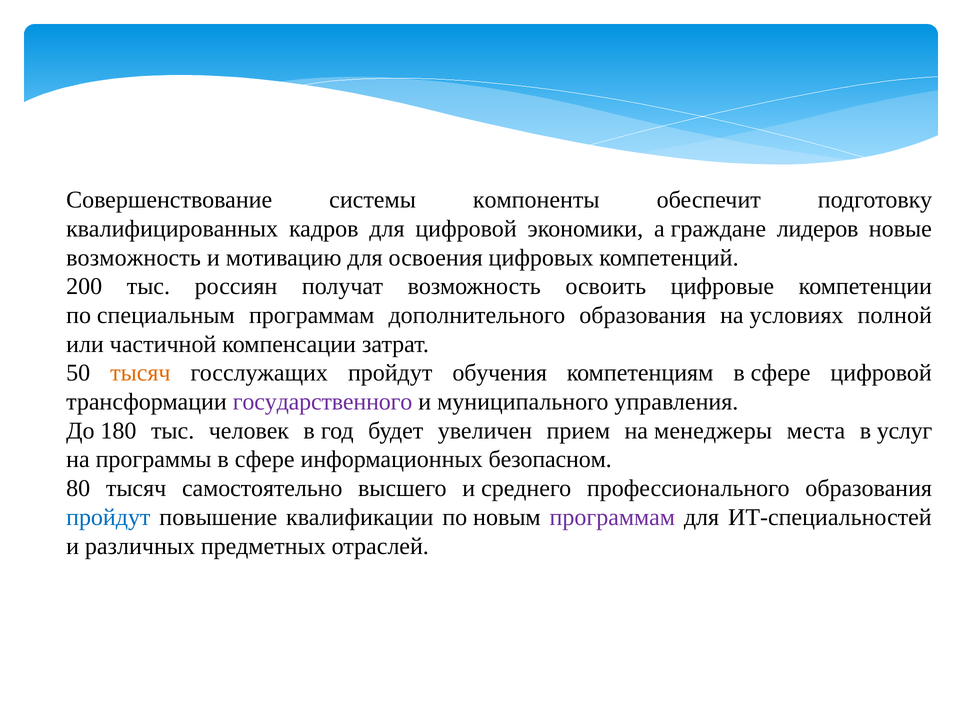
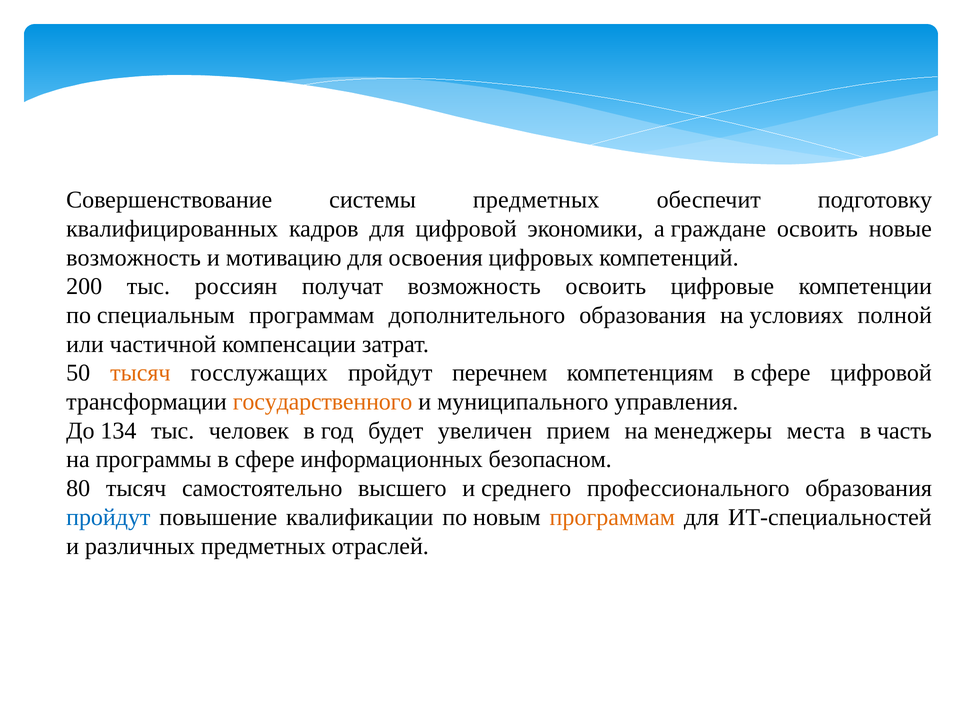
системы компоненты: компоненты -> предметных
граждане лидеров: лидеров -> освоить
обучения: обучения -> перечнем
государственного colour: purple -> orange
180: 180 -> 134
услуг: услуг -> часть
программам at (612, 517) colour: purple -> orange
